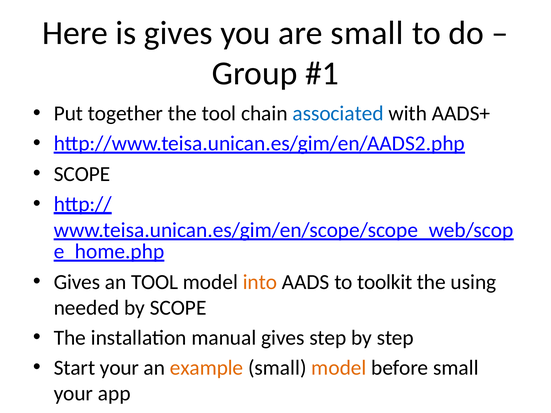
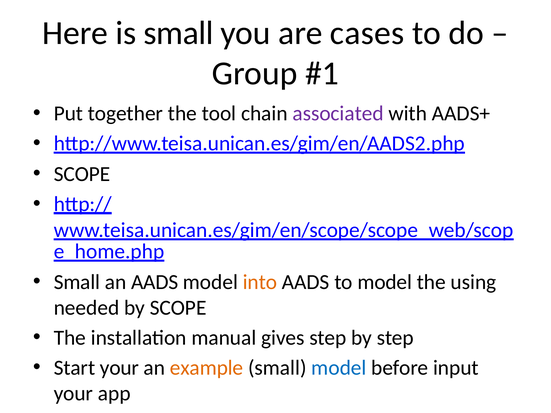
is gives: gives -> small
are small: small -> cases
associated colour: blue -> purple
Gives at (77, 282): Gives -> Small
an TOOL: TOOL -> AADS
to toolkit: toolkit -> model
model at (339, 368) colour: orange -> blue
before small: small -> input
